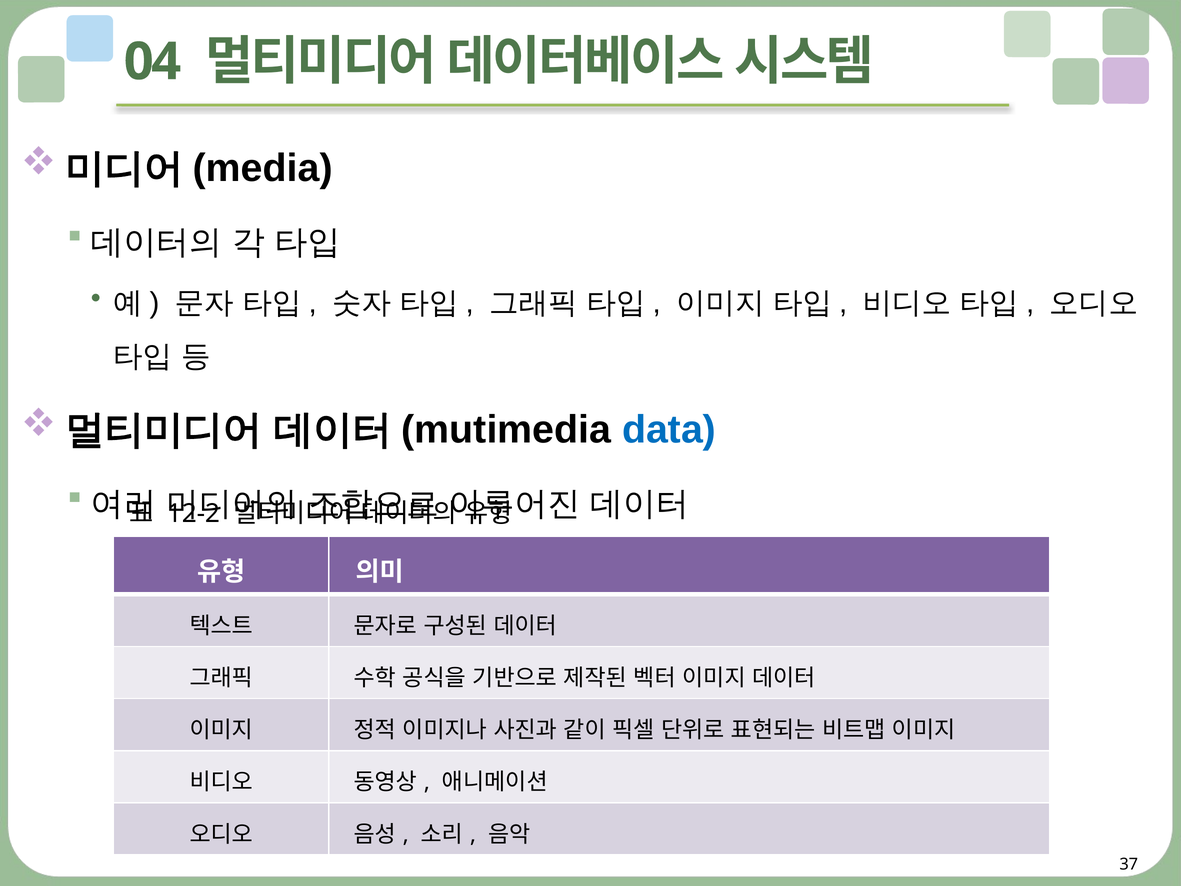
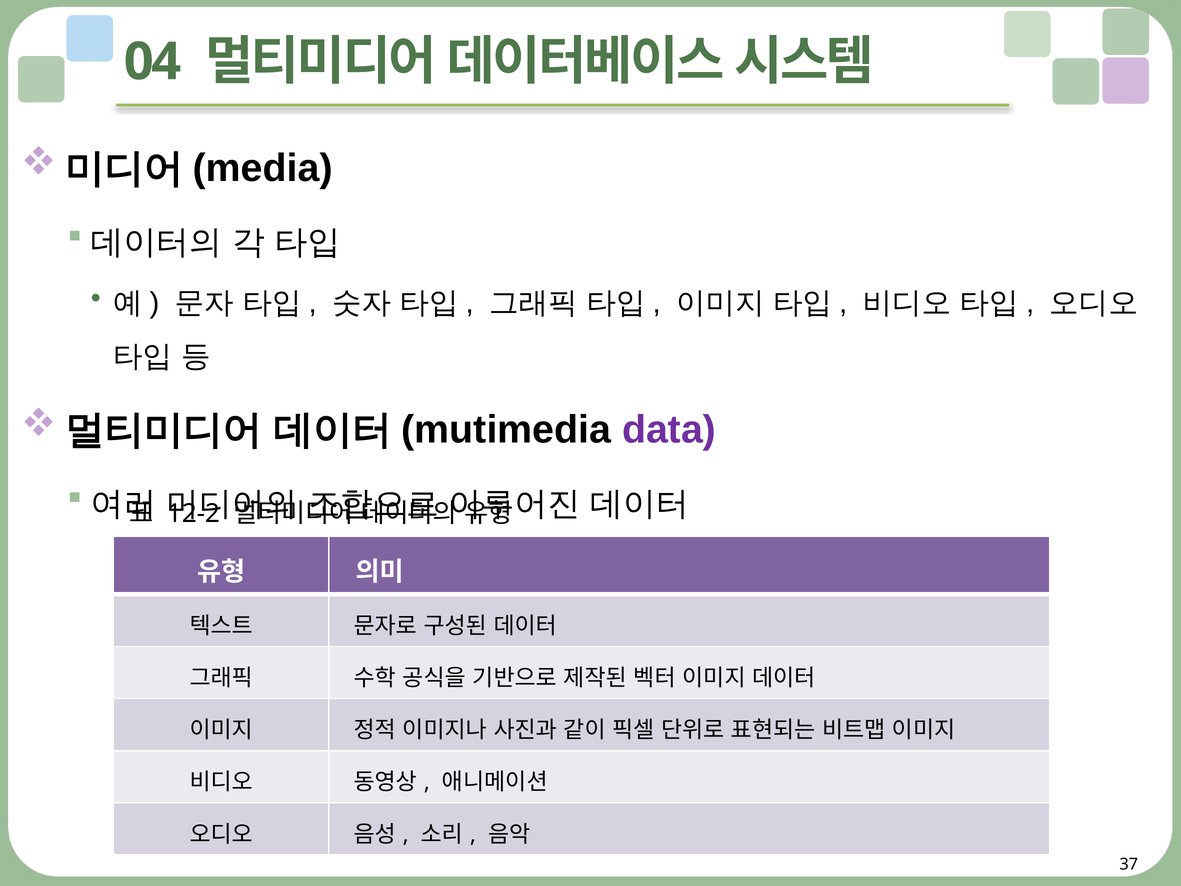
data colour: blue -> purple
